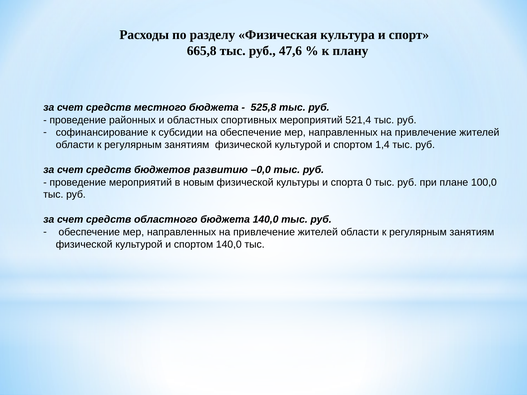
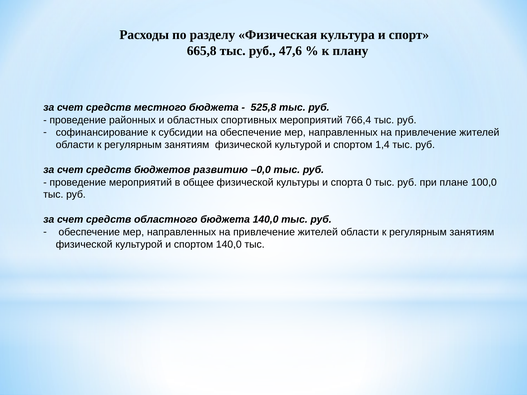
521,4: 521,4 -> 766,4
новым: новым -> общее
